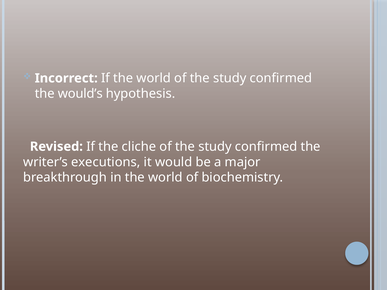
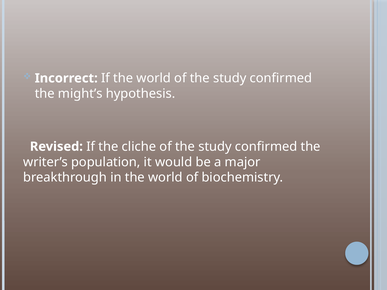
would’s: would’s -> might’s
executions: executions -> population
